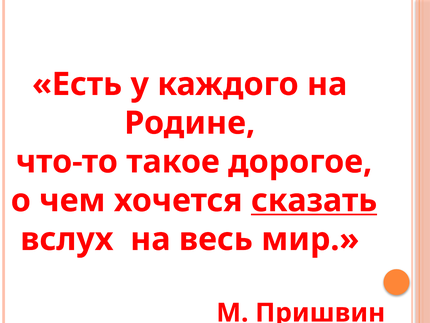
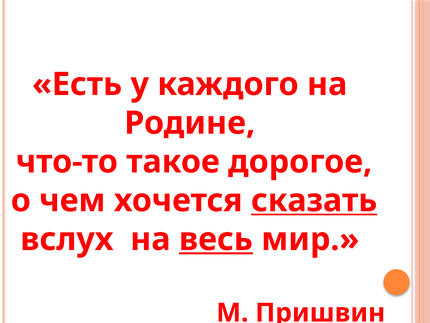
весь underline: none -> present
